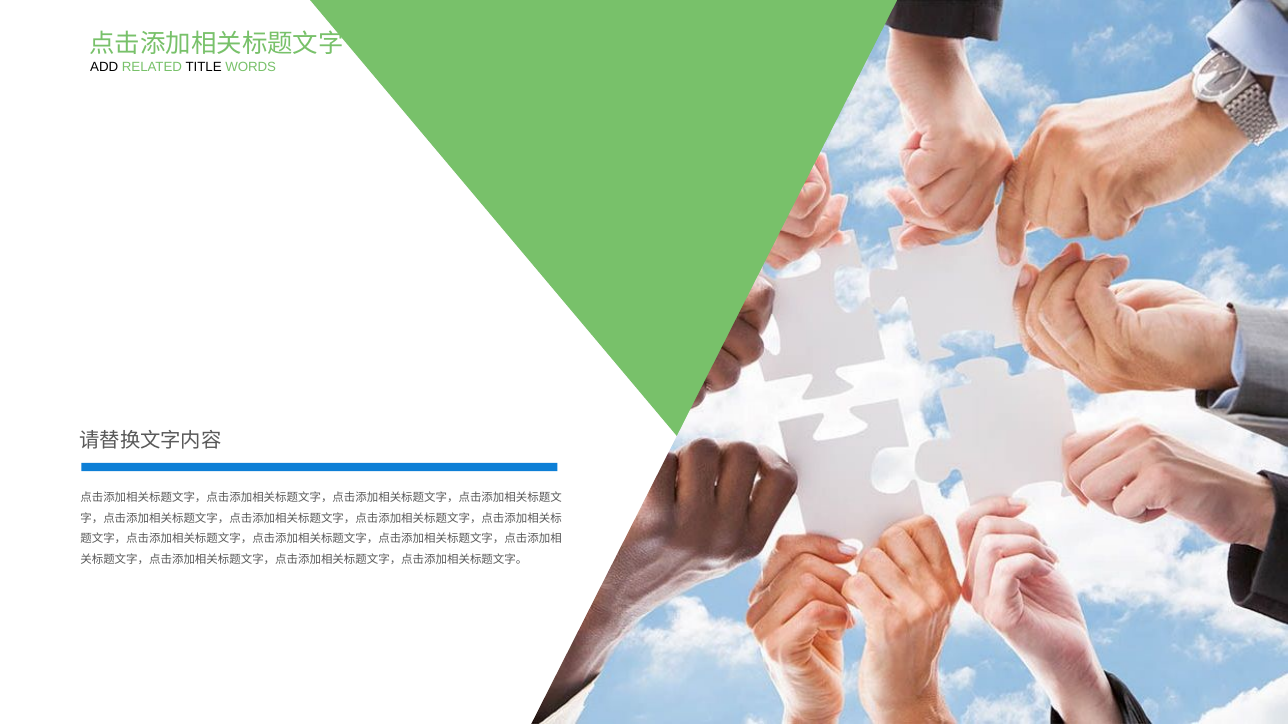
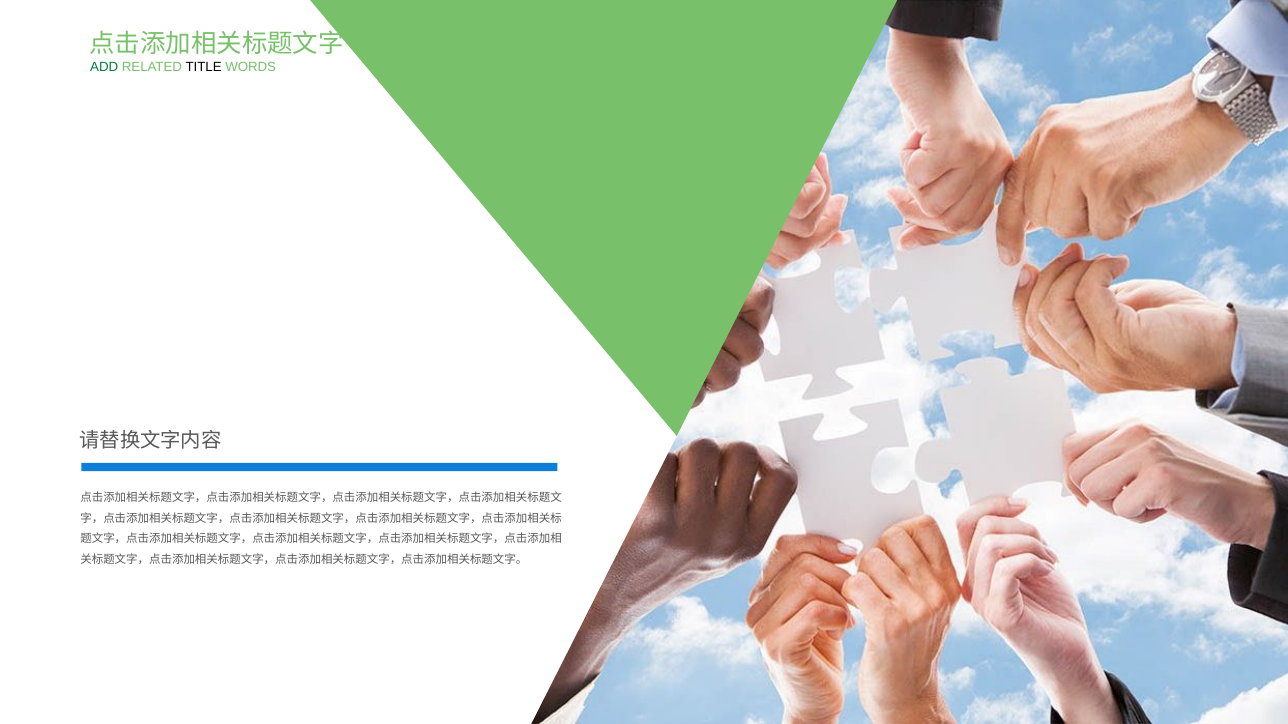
ADD colour: black -> green
